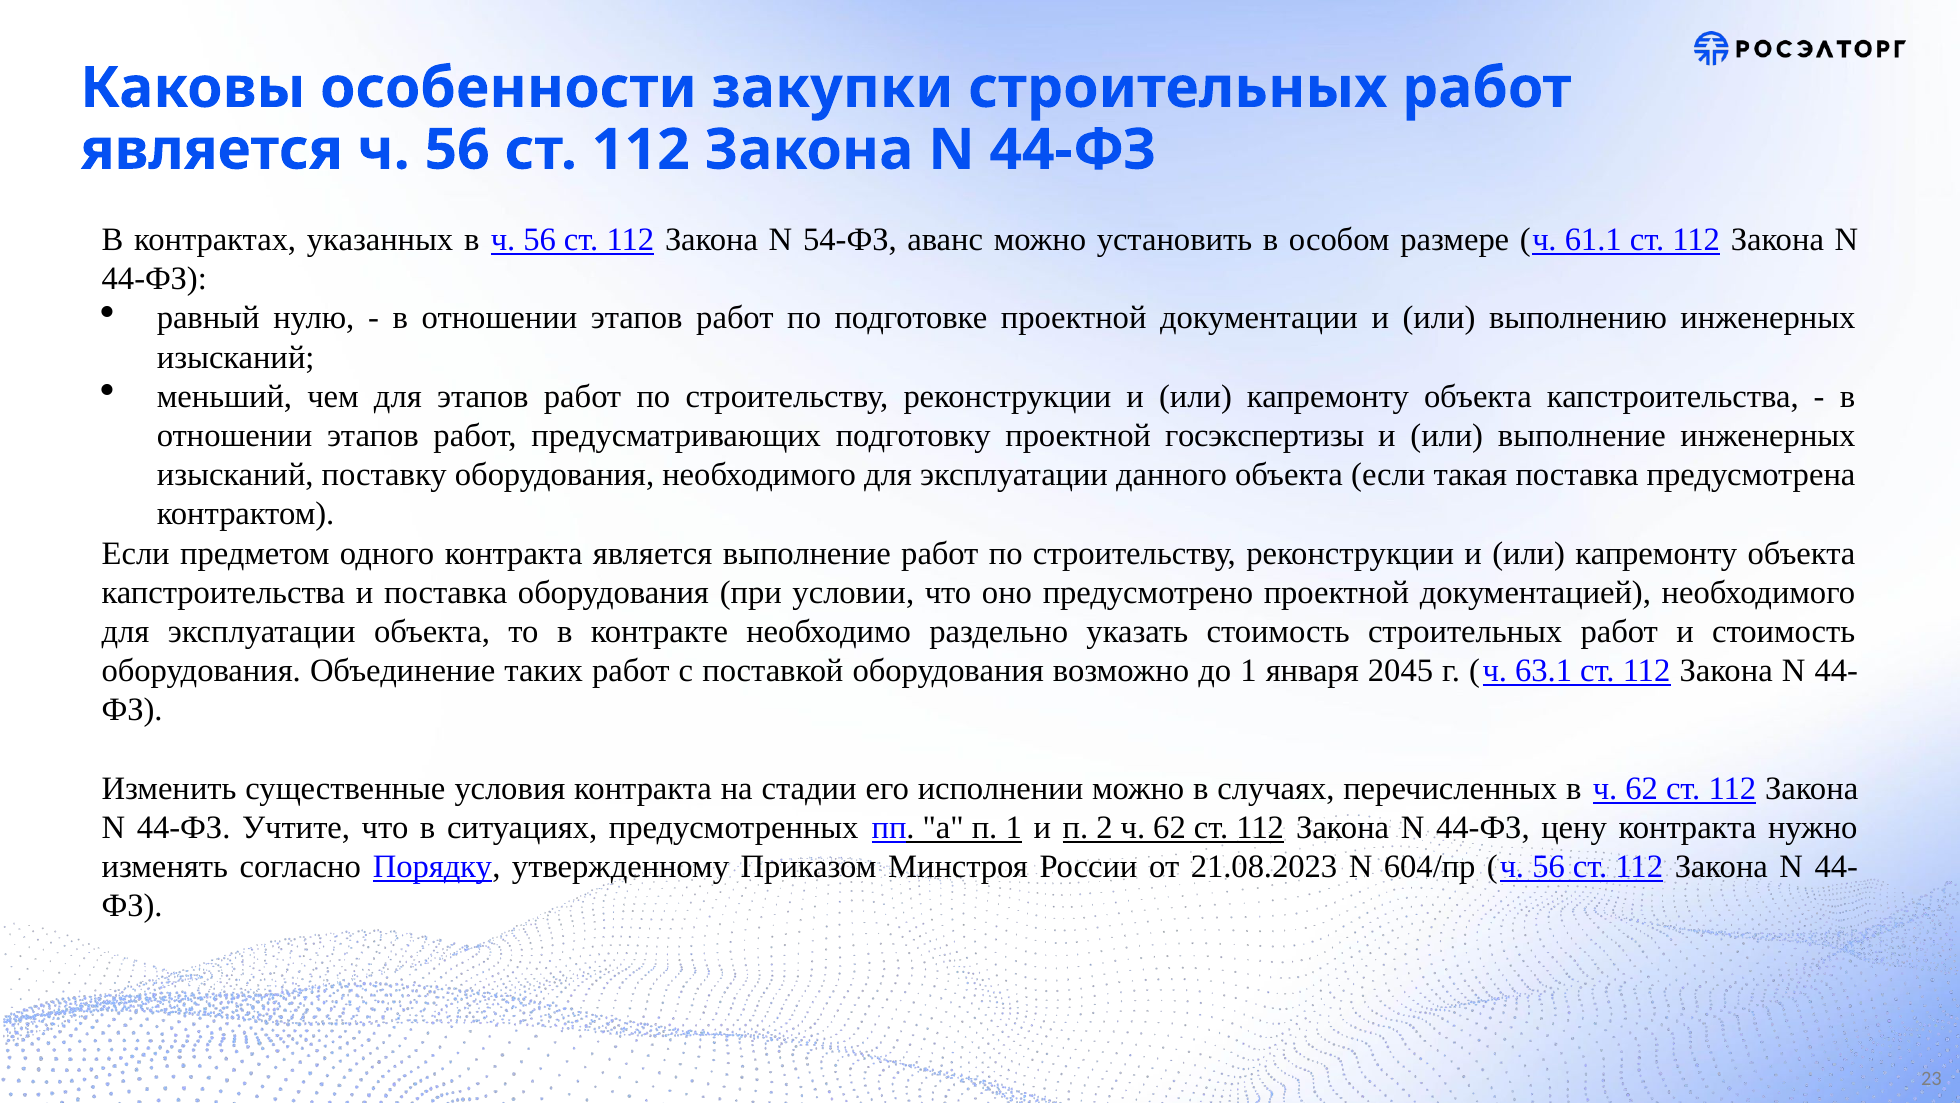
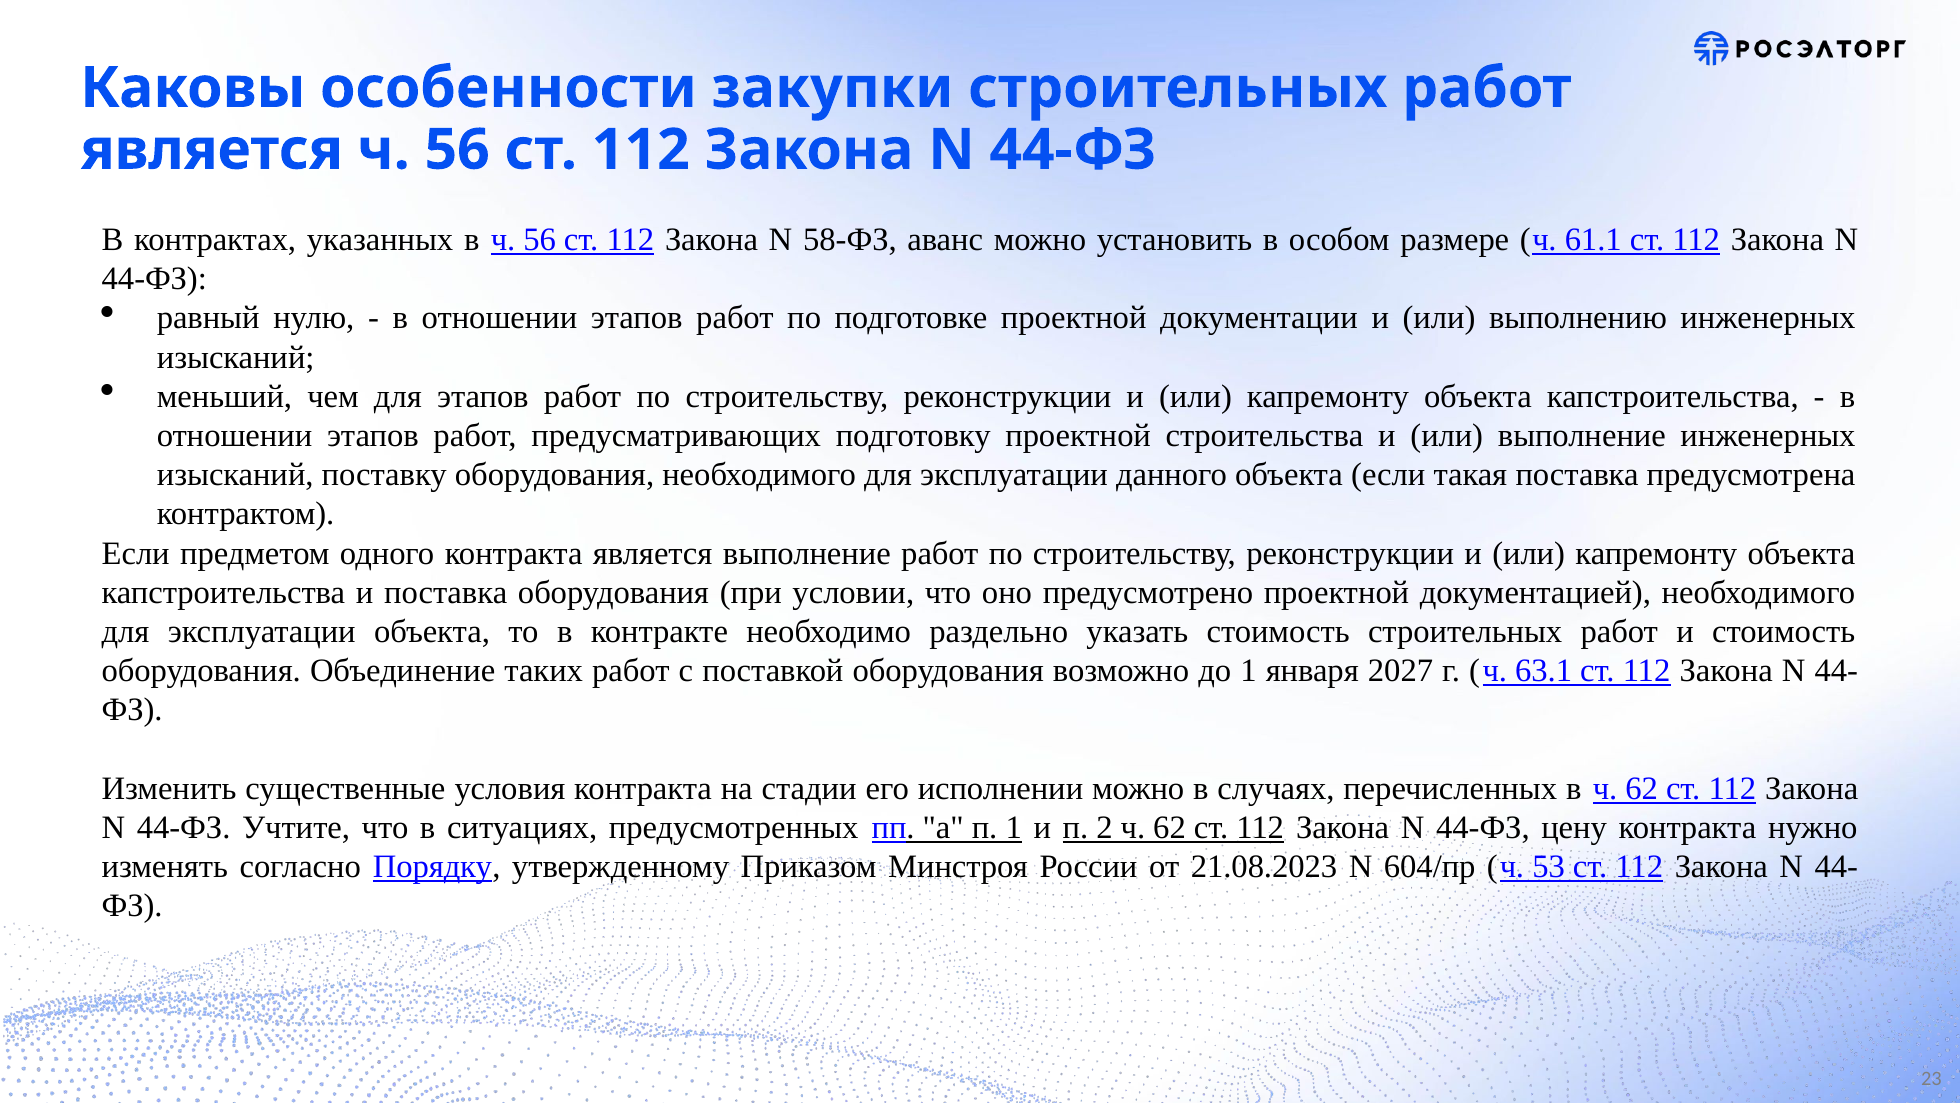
54-ФЗ: 54-ФЗ -> 58-ФЗ
госэкспертизы: госэкспертизы -> строительства
2045: 2045 -> 2027
604/пр ч 56: 56 -> 53
